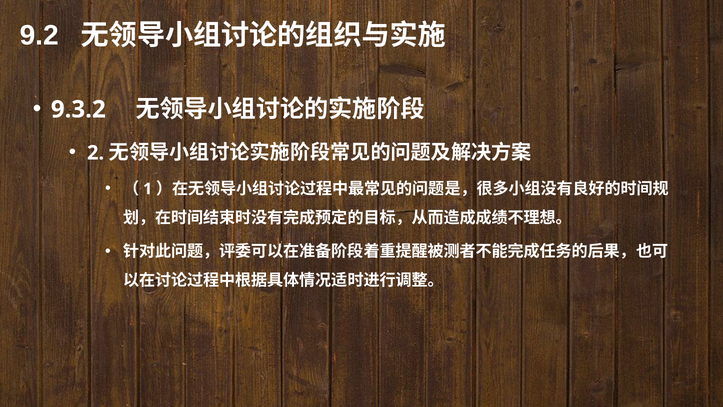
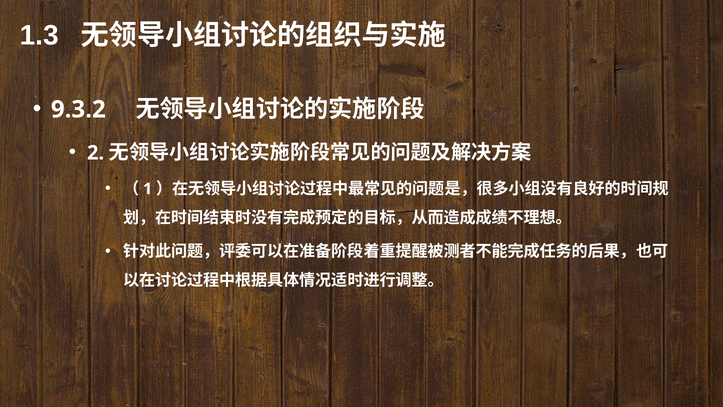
9.2: 9.2 -> 1.3
